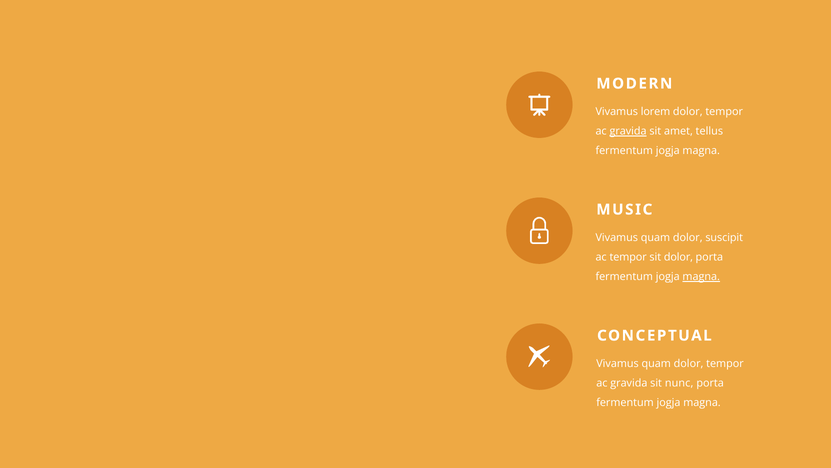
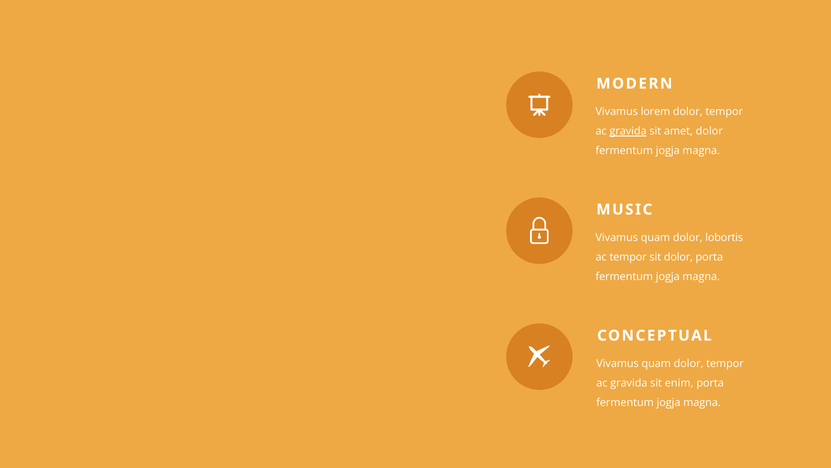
amet tellus: tellus -> dolor
suscipit: suscipit -> lobortis
magna at (701, 277) underline: present -> none
nunc: nunc -> enim
